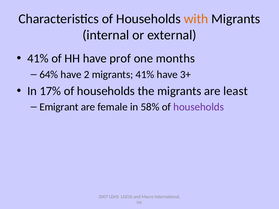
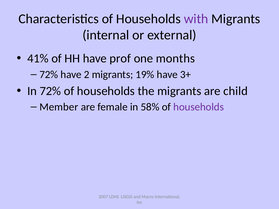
with colour: orange -> purple
64% at (49, 75): 64% -> 72%
migrants 41%: 41% -> 19%
In 17%: 17% -> 72%
least: least -> child
Emigrant: Emigrant -> Member
